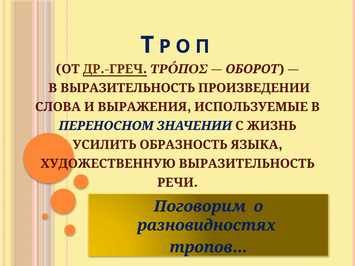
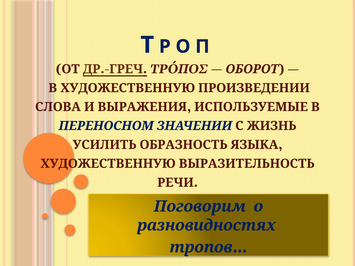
В ВЫРАЗИТЕЛЬНОСТЬ: ВЫРАЗИТЕЛЬНОСТЬ -> ХУДОЖЕСТВЕННУЮ
